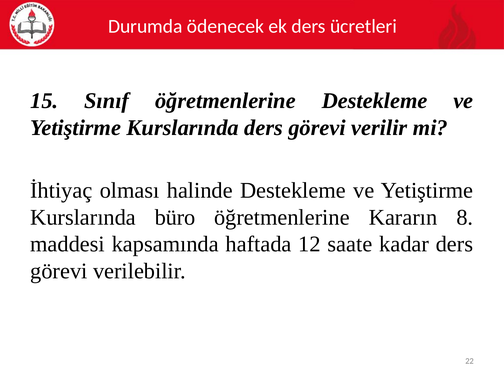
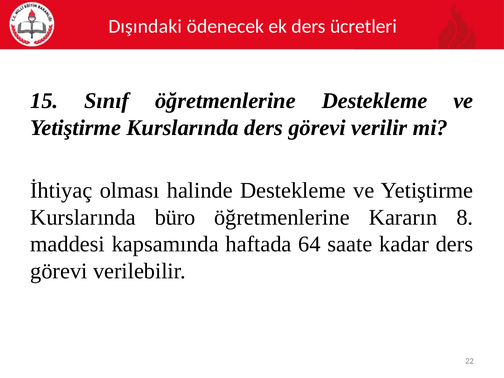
Durumda: Durumda -> Dışındaki
12: 12 -> 64
